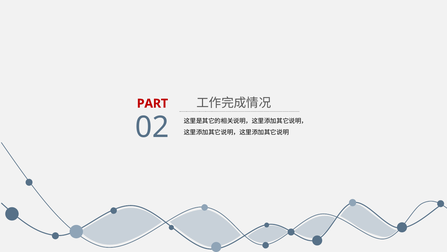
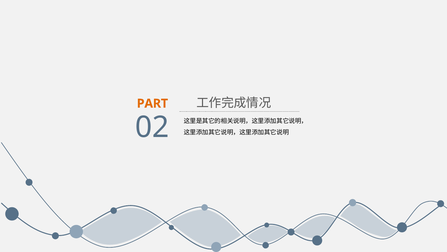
PART colour: red -> orange
